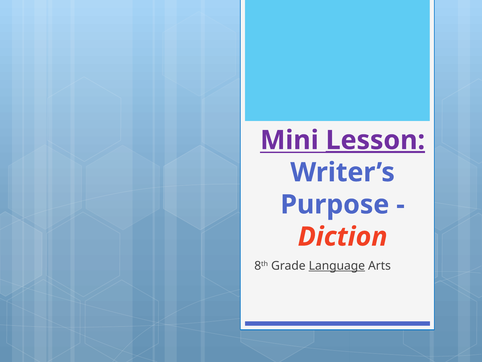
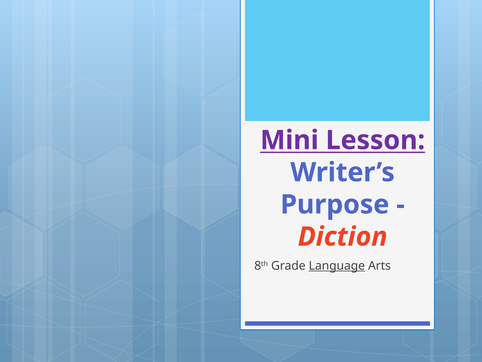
Lesson underline: present -> none
